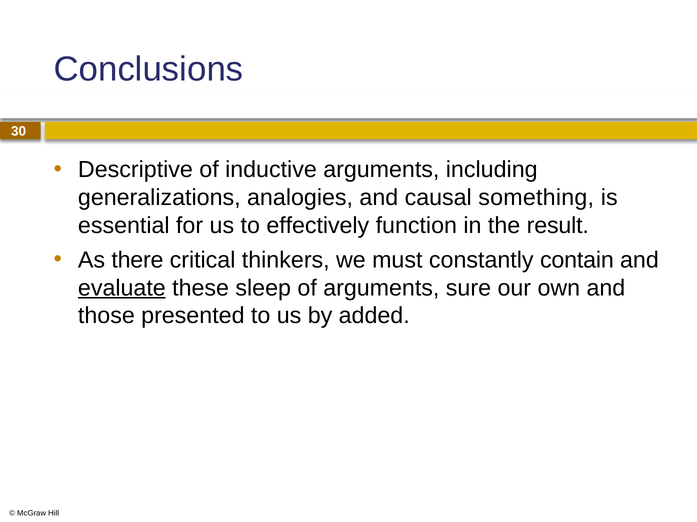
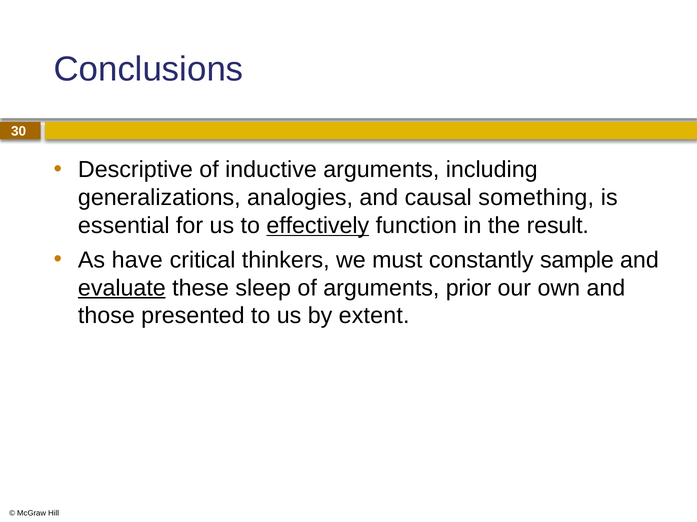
effectively underline: none -> present
there: there -> have
contain: contain -> sample
sure: sure -> prior
added: added -> extent
